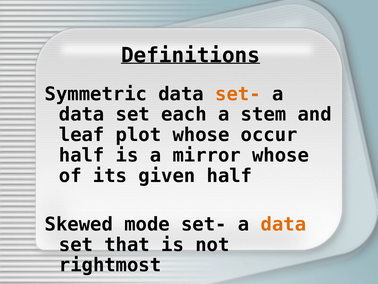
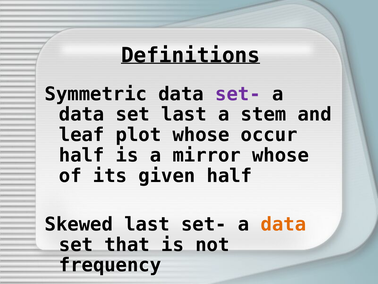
set- at (238, 94) colour: orange -> purple
set each: each -> last
Skewed mode: mode -> last
rightmost: rightmost -> frequency
